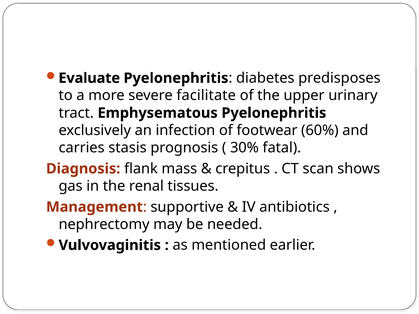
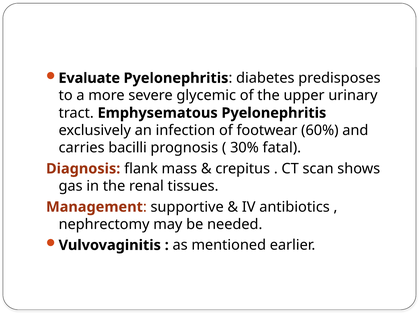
facilitate: facilitate -> glycemic
stasis: stasis -> bacilli
